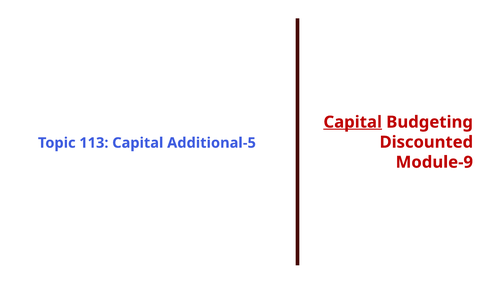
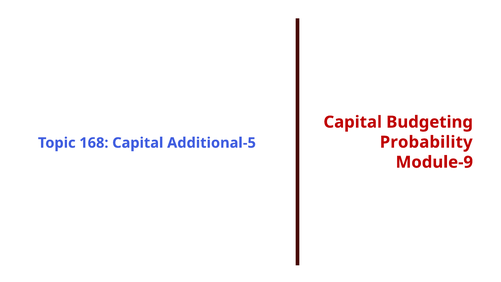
Capital at (353, 122) underline: present -> none
Discounted: Discounted -> Probability
113: 113 -> 168
